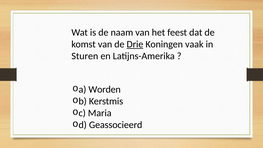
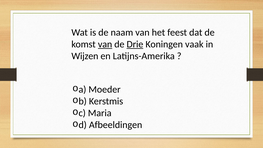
van at (105, 44) underline: none -> present
Sturen: Sturen -> Wijzen
Worden: Worden -> Moeder
Geassocieerd: Geassocieerd -> Afbeeldingen
